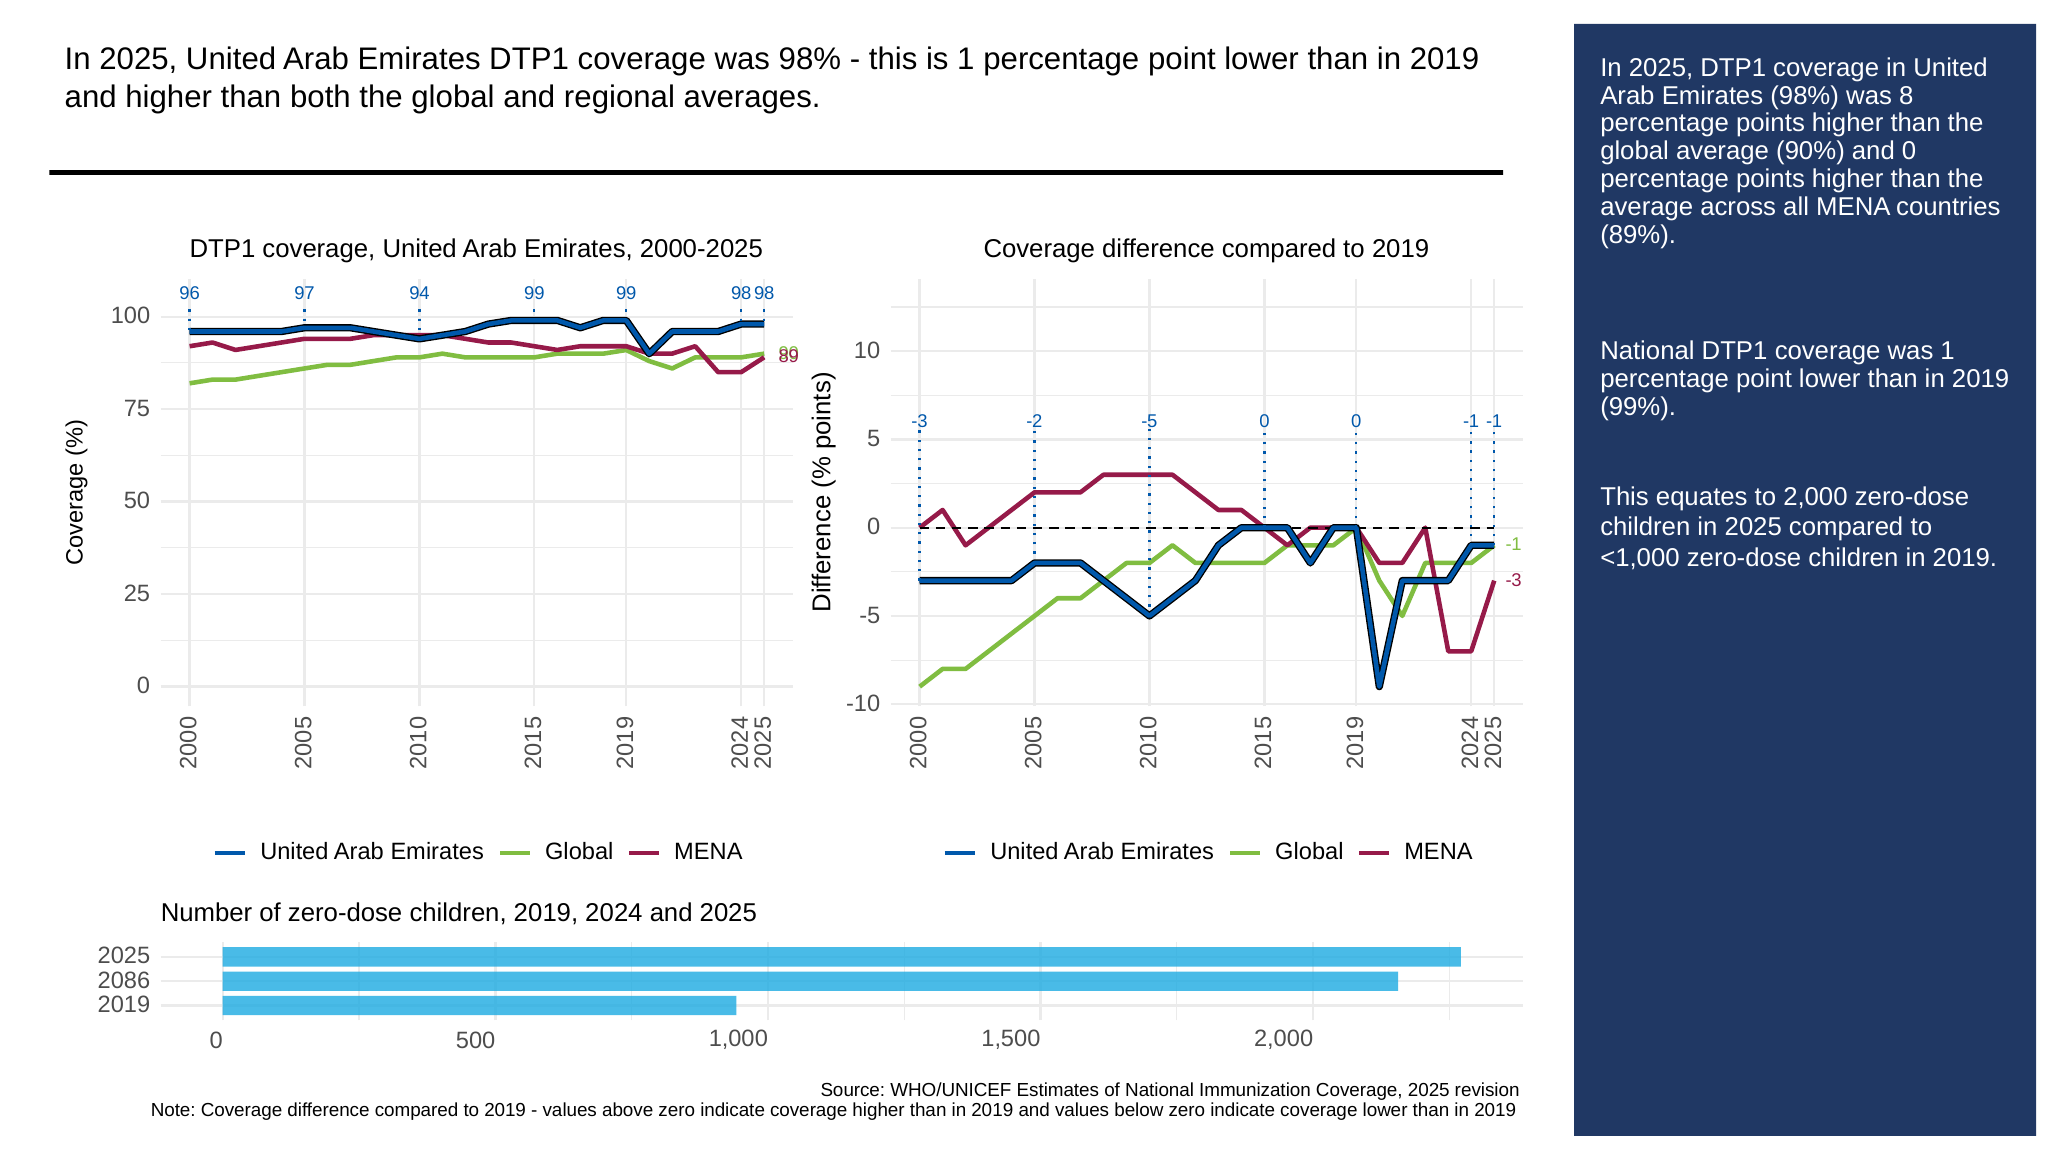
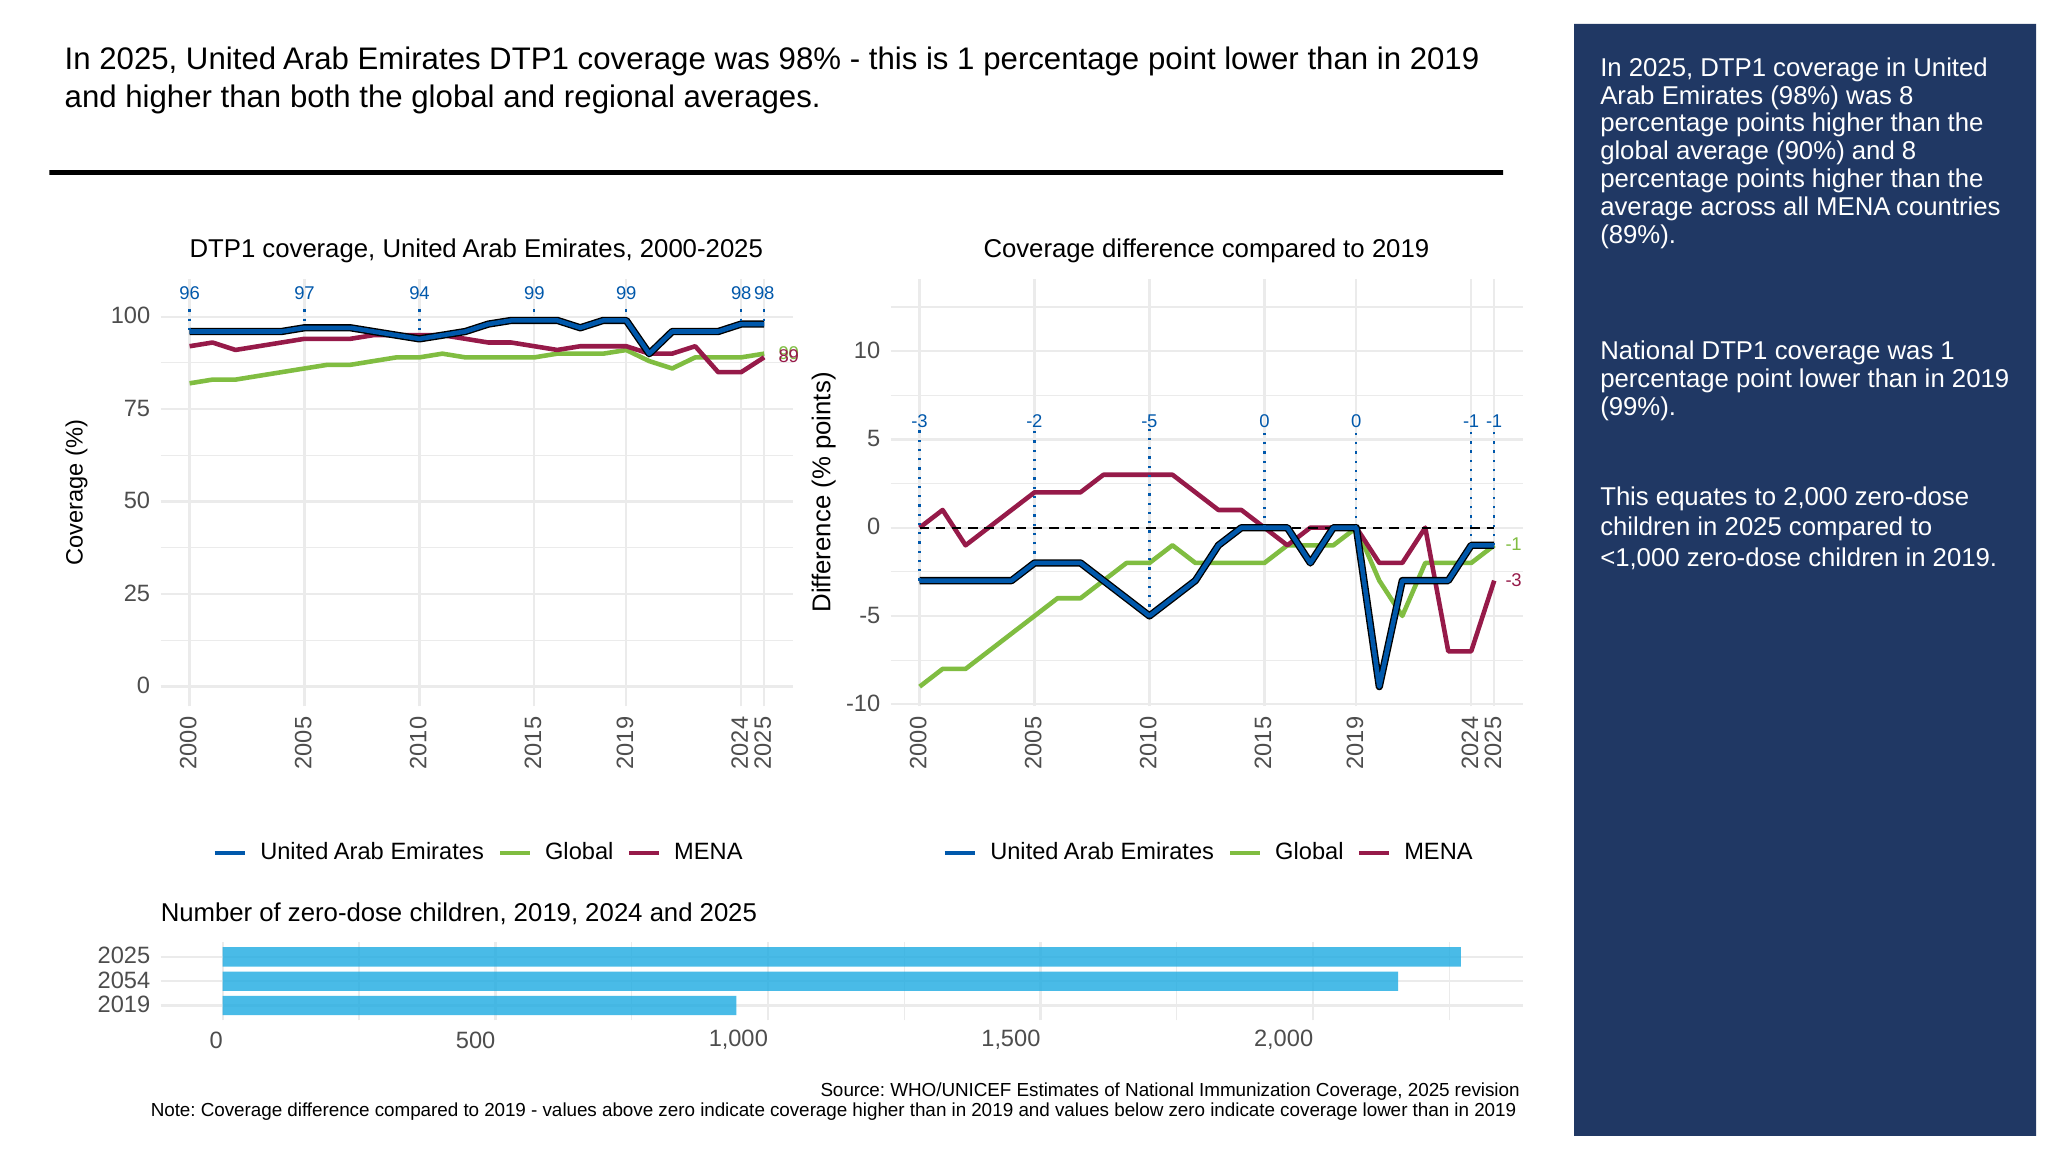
and 0: 0 -> 8
2086: 2086 -> 2054
